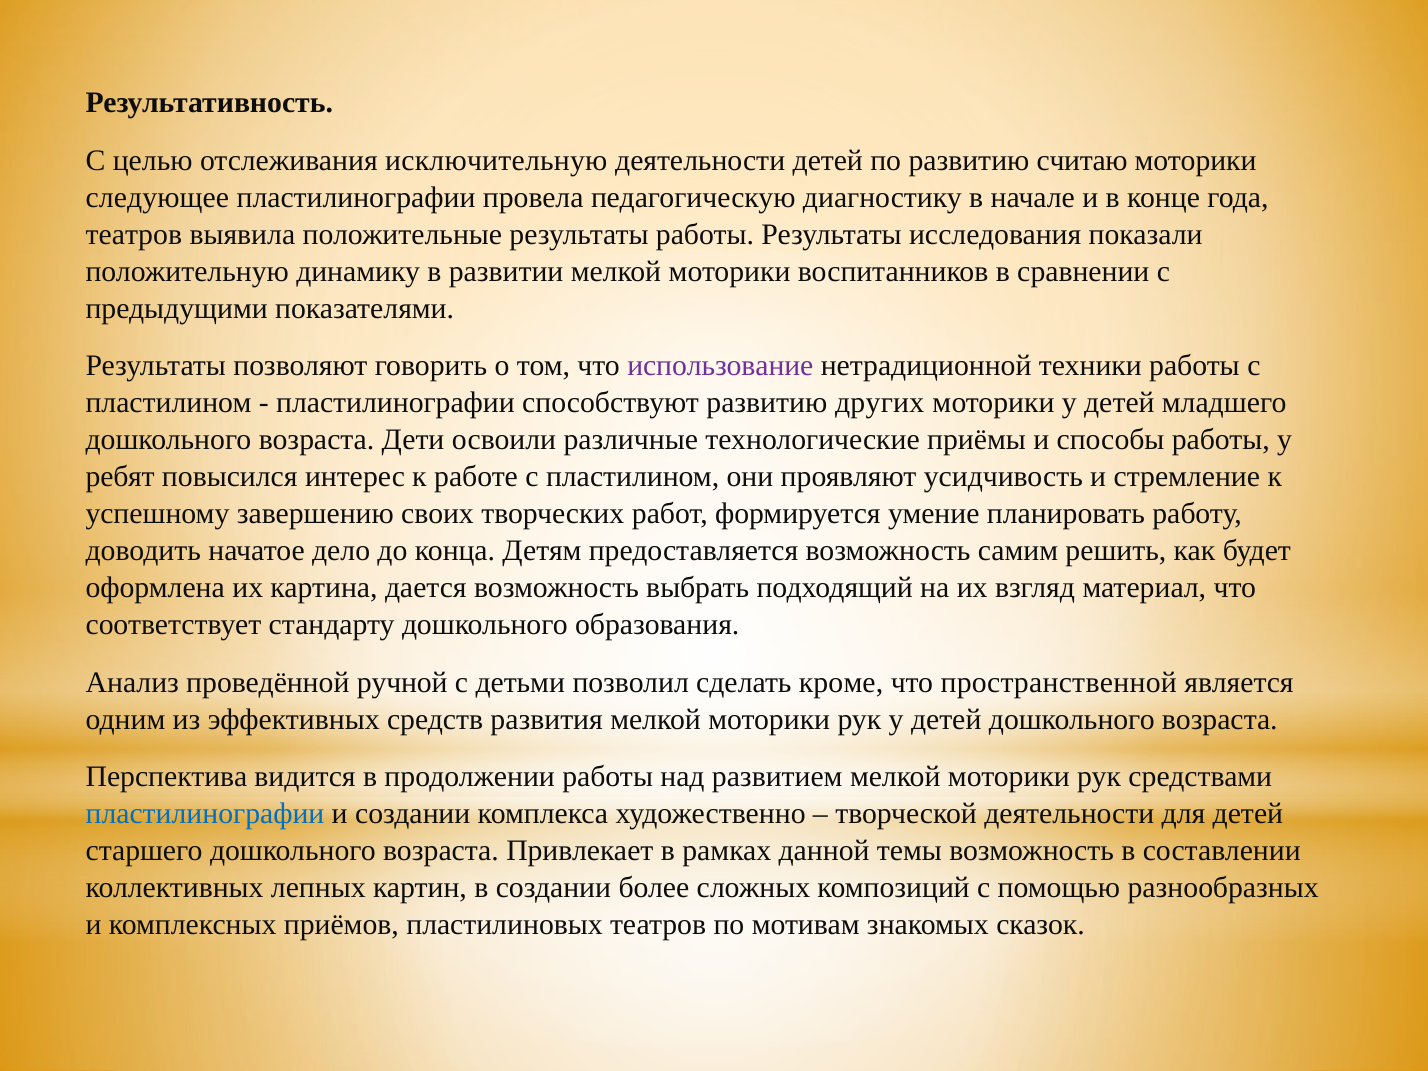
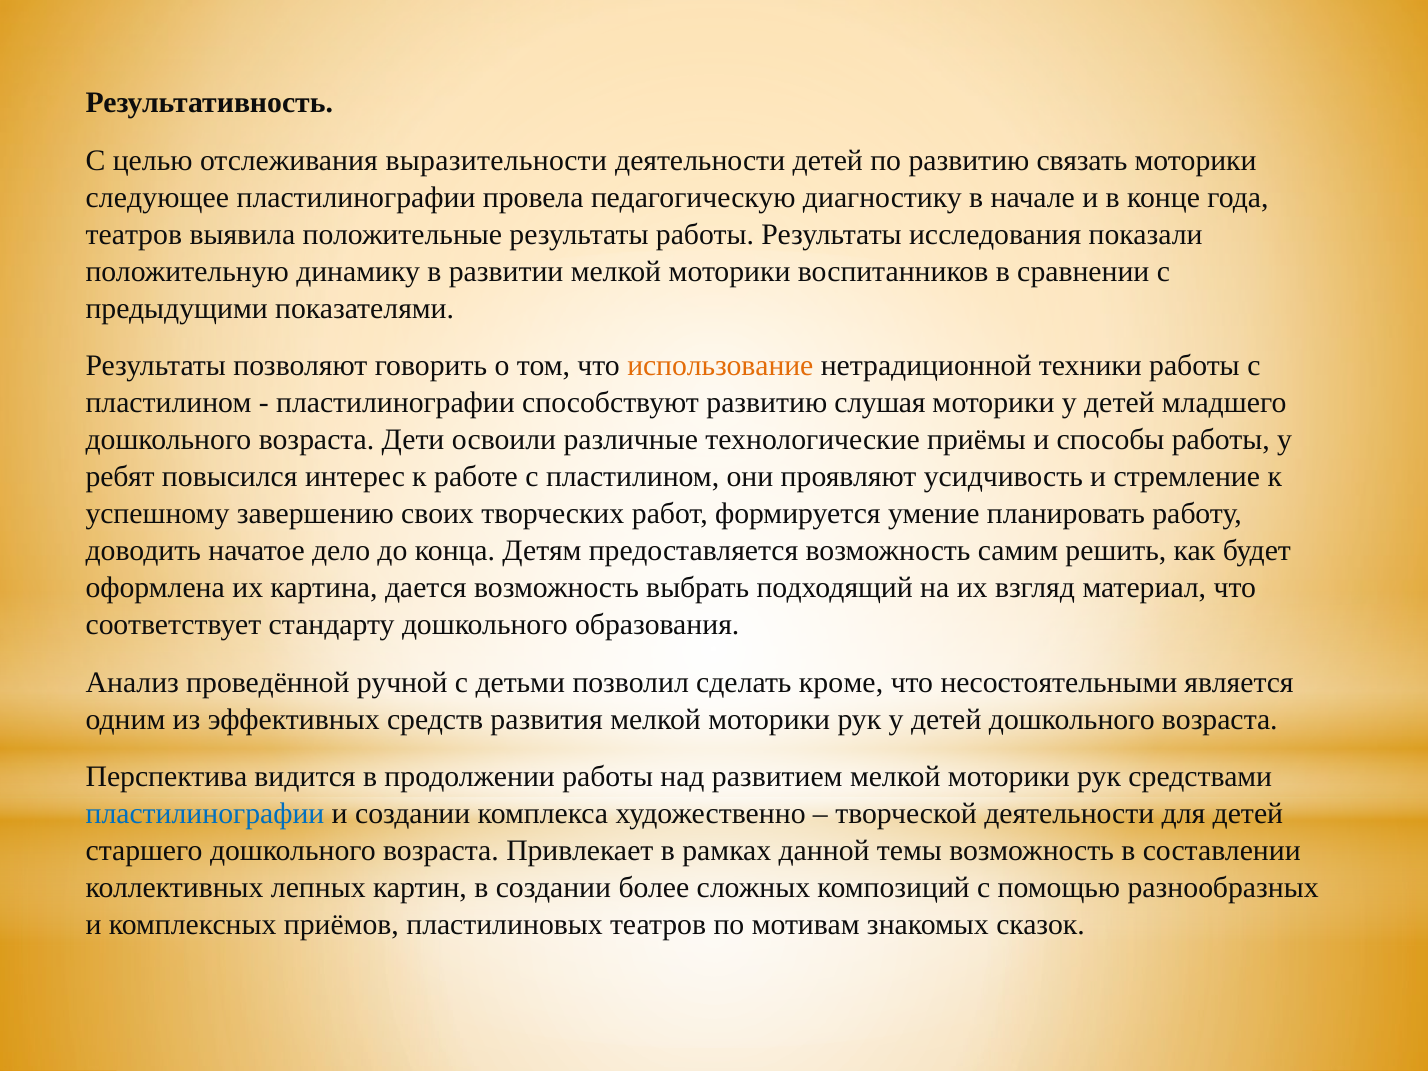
исключительную: исключительную -> выразительности
считаю: считаю -> связать
использование colour: purple -> orange
других: других -> слушая
пространственной: пространственной -> несостоятельными
